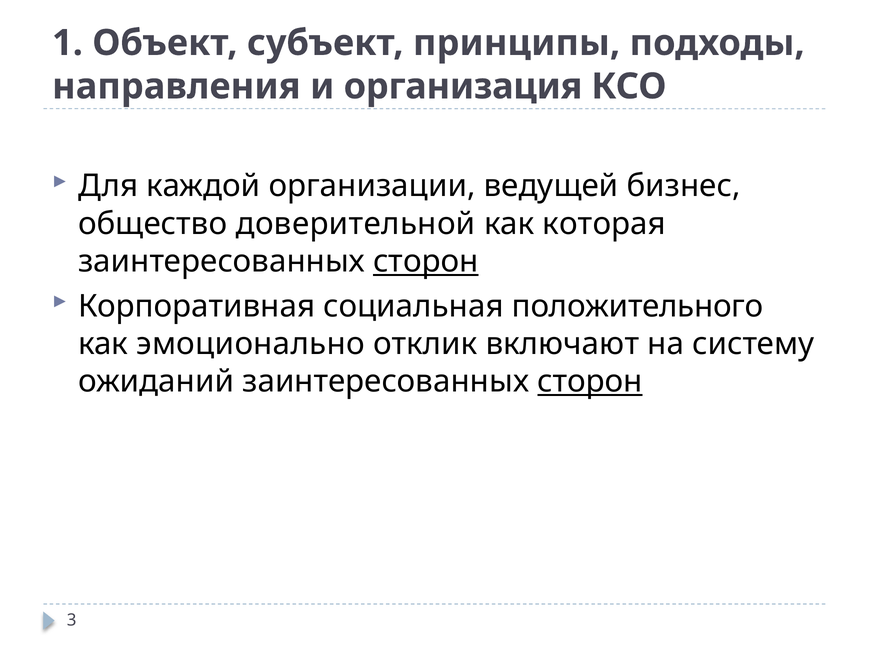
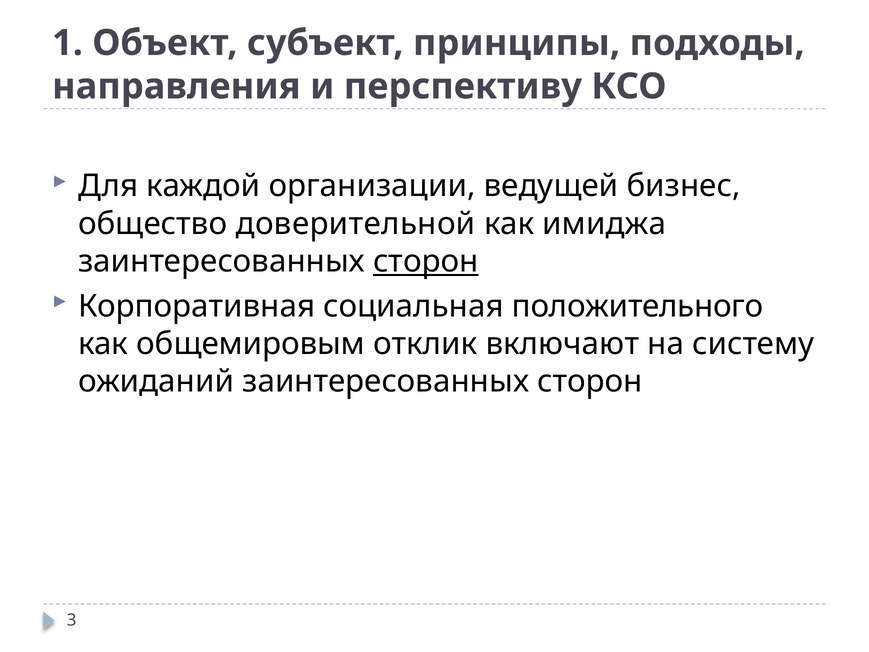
организация: организация -> перспективу
которая: которая -> имиджа
эмоционально: эмоционально -> общемировым
сторон at (590, 381) underline: present -> none
